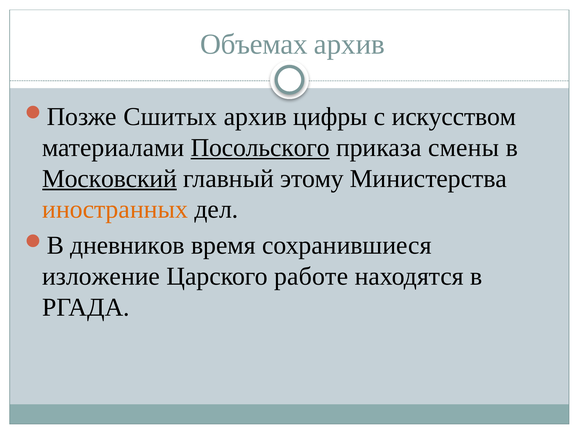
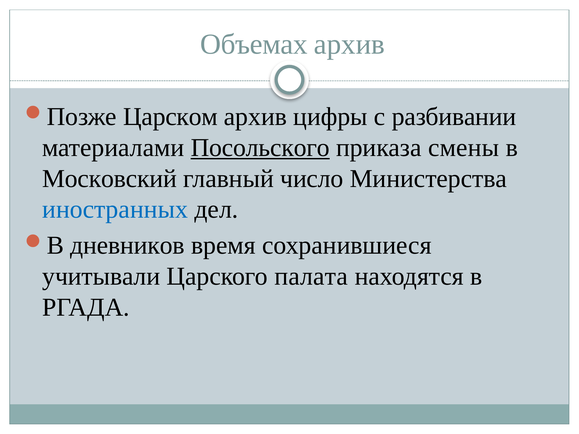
Сшитых: Сшитых -> Царском
искусством: искусством -> разбивании
Московский underline: present -> none
этому: этому -> число
иностранных colour: orange -> blue
изложение: изложение -> учитывали
работе: работе -> палата
